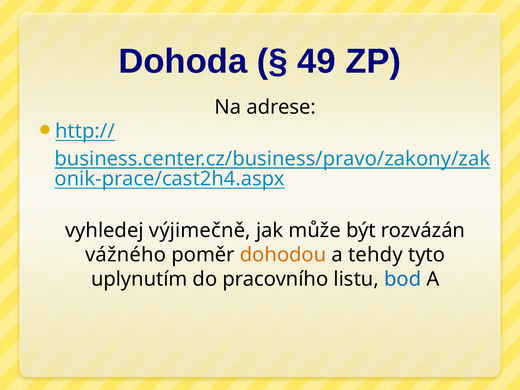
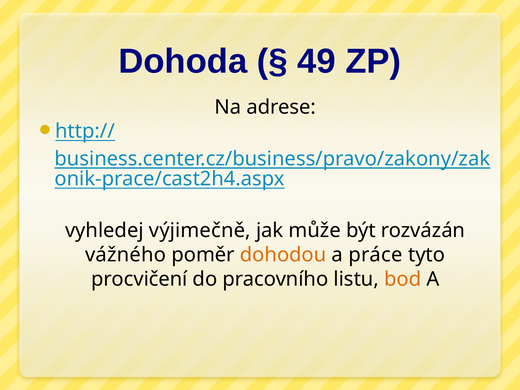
tehdy: tehdy -> práce
uplynutím: uplynutím -> procvičení
bod colour: blue -> orange
